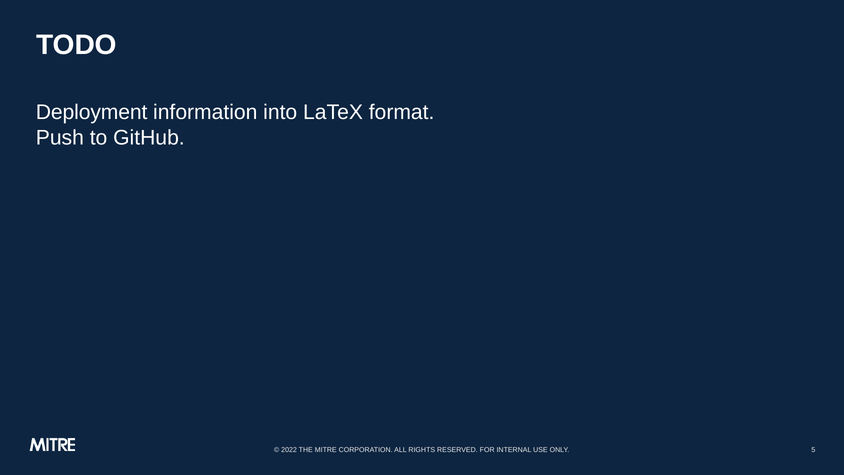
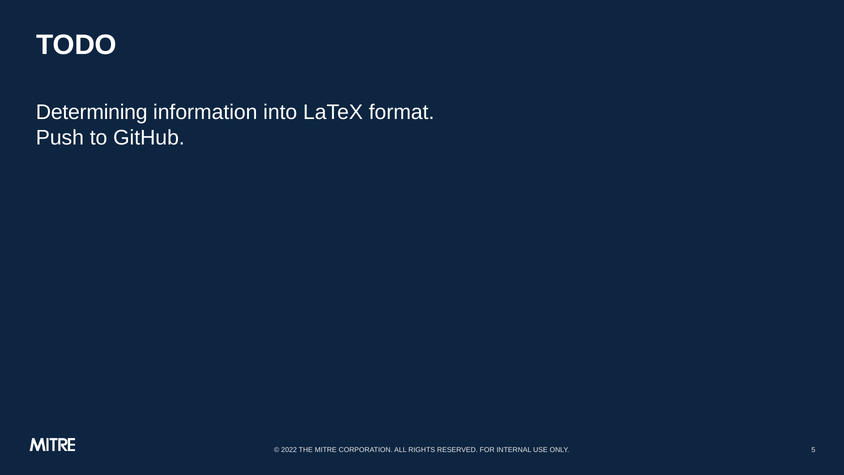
Deployment: Deployment -> Determining
